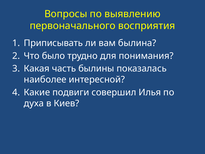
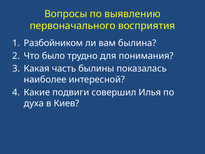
Приписывать: Приписывать -> Разбойником
